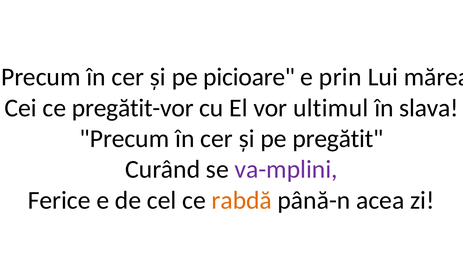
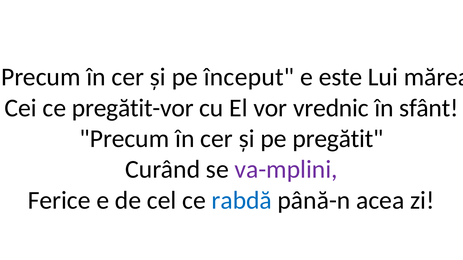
picioare: picioare -> început
prin: prin -> este
ultimul: ultimul -> vrednic
slava: slava -> sfânt
rabdă colour: orange -> blue
